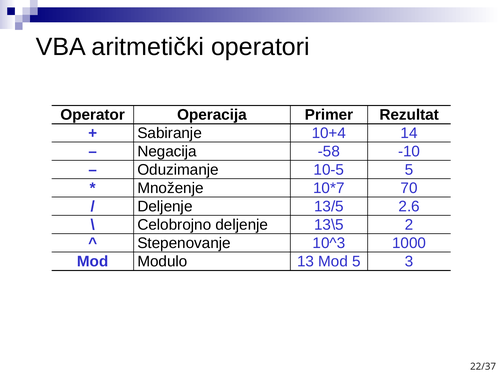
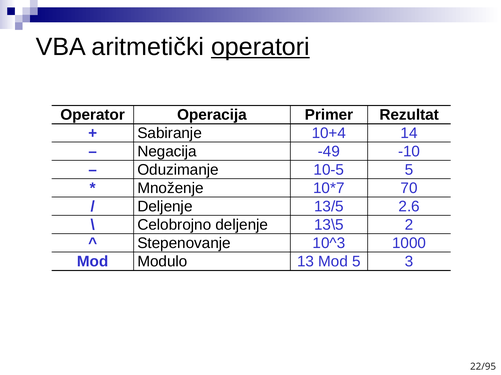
operatori underline: none -> present
-58: -58 -> -49
22/37: 22/37 -> 22/95
